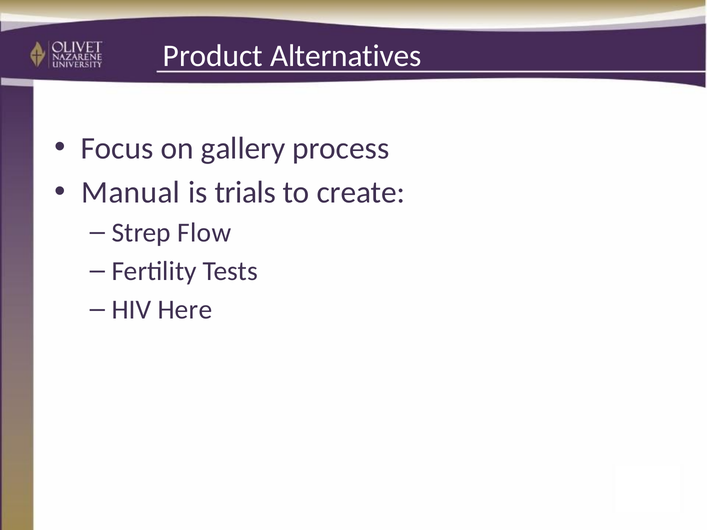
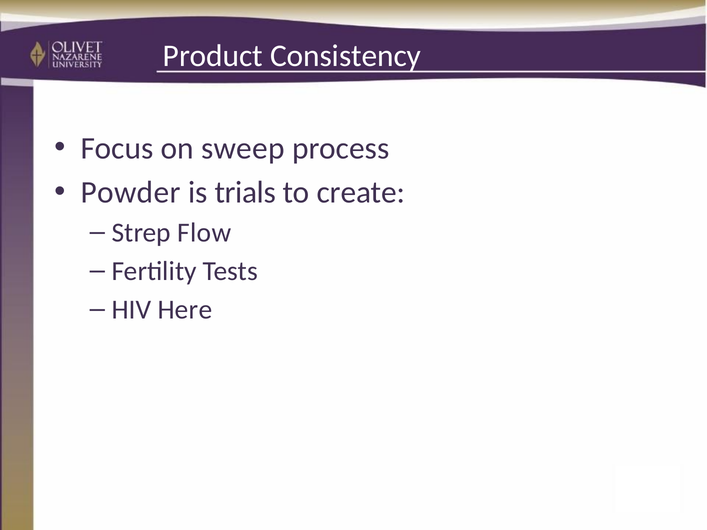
Alternatives: Alternatives -> Consistency
gallery: gallery -> sweep
Manual: Manual -> Powder
